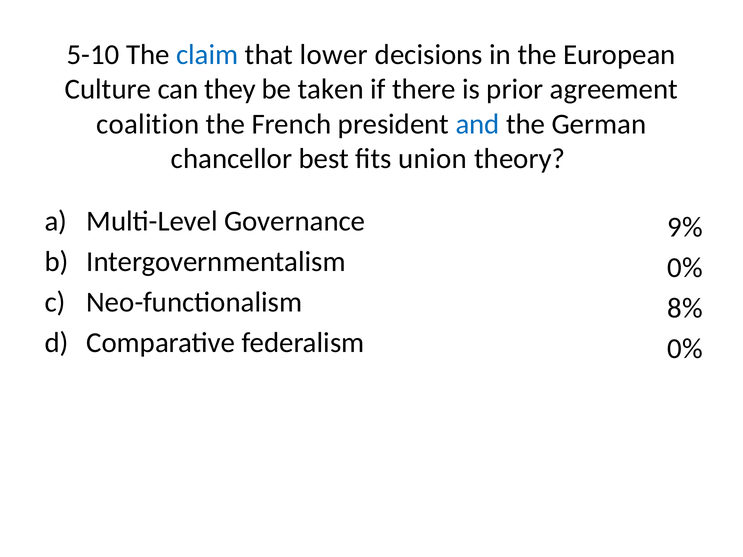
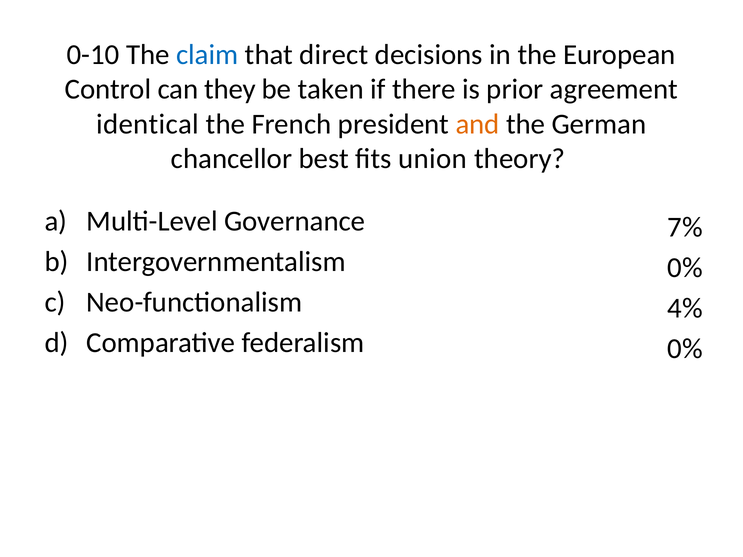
5-10: 5-10 -> 0-10
lower: lower -> direct
Culture: Culture -> Control
coalition: coalition -> identical
and colour: blue -> orange
9%: 9% -> 7%
8%: 8% -> 4%
